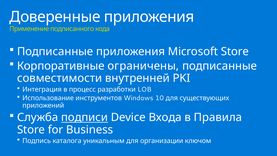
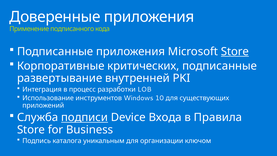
Store at (235, 51) underline: none -> present
ограничены: ограничены -> критических
совместимости: совместимости -> развертывание
